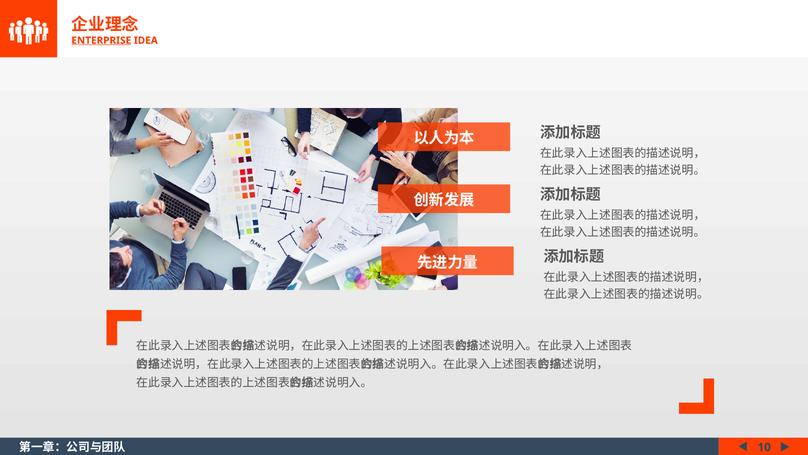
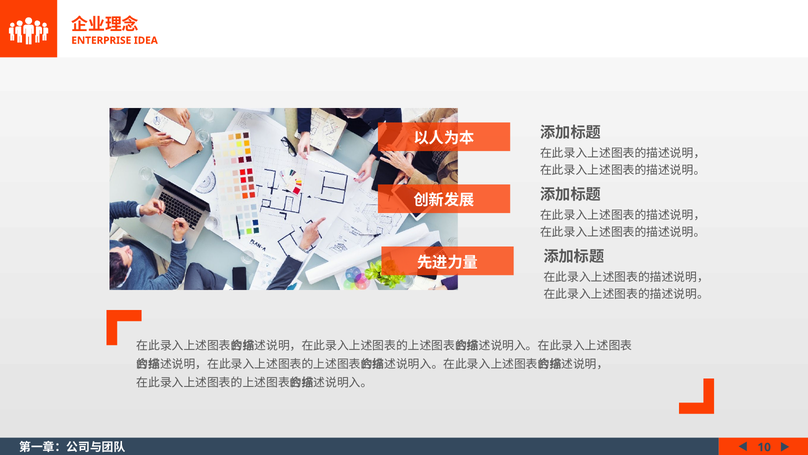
ENTERPRISE underline: present -> none
